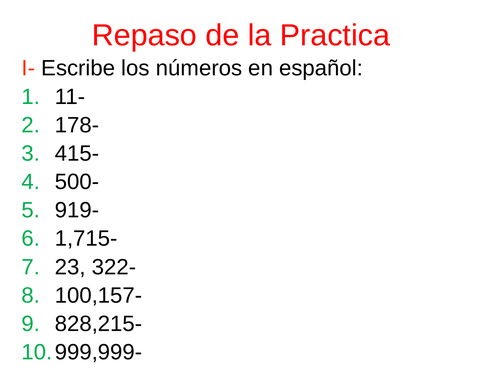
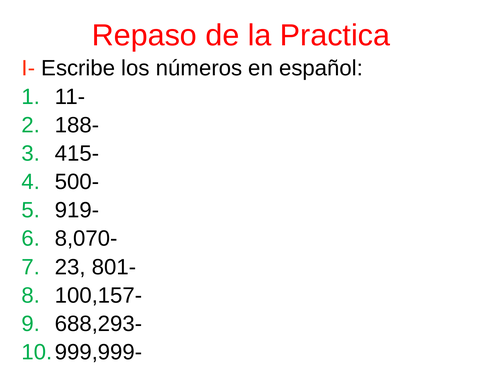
178-: 178- -> 188-
1,715-: 1,715- -> 8,070-
322-: 322- -> 801-
828,215-: 828,215- -> 688,293-
